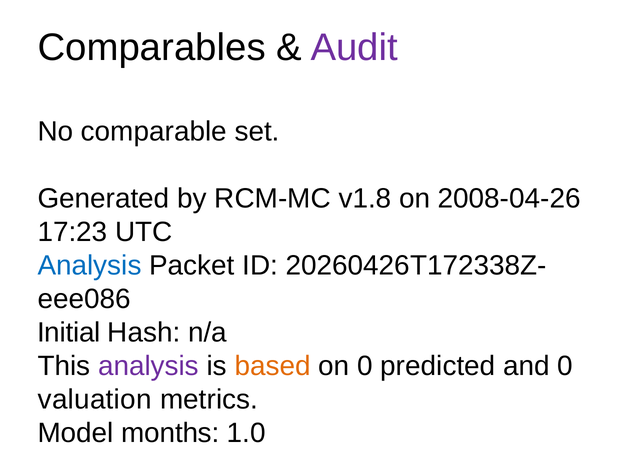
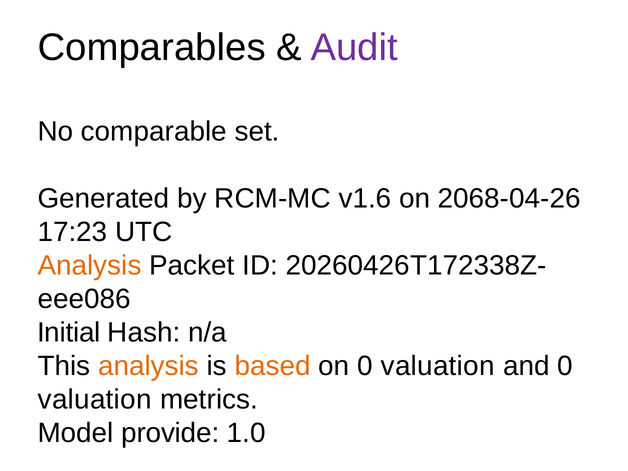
v1.8: v1.8 -> v1.6
2008-04-26: 2008-04-26 -> 2068-04-26
Analysis at (90, 266) colour: blue -> orange
analysis at (148, 366) colour: purple -> orange
on 0 predicted: predicted -> valuation
months: months -> provide
